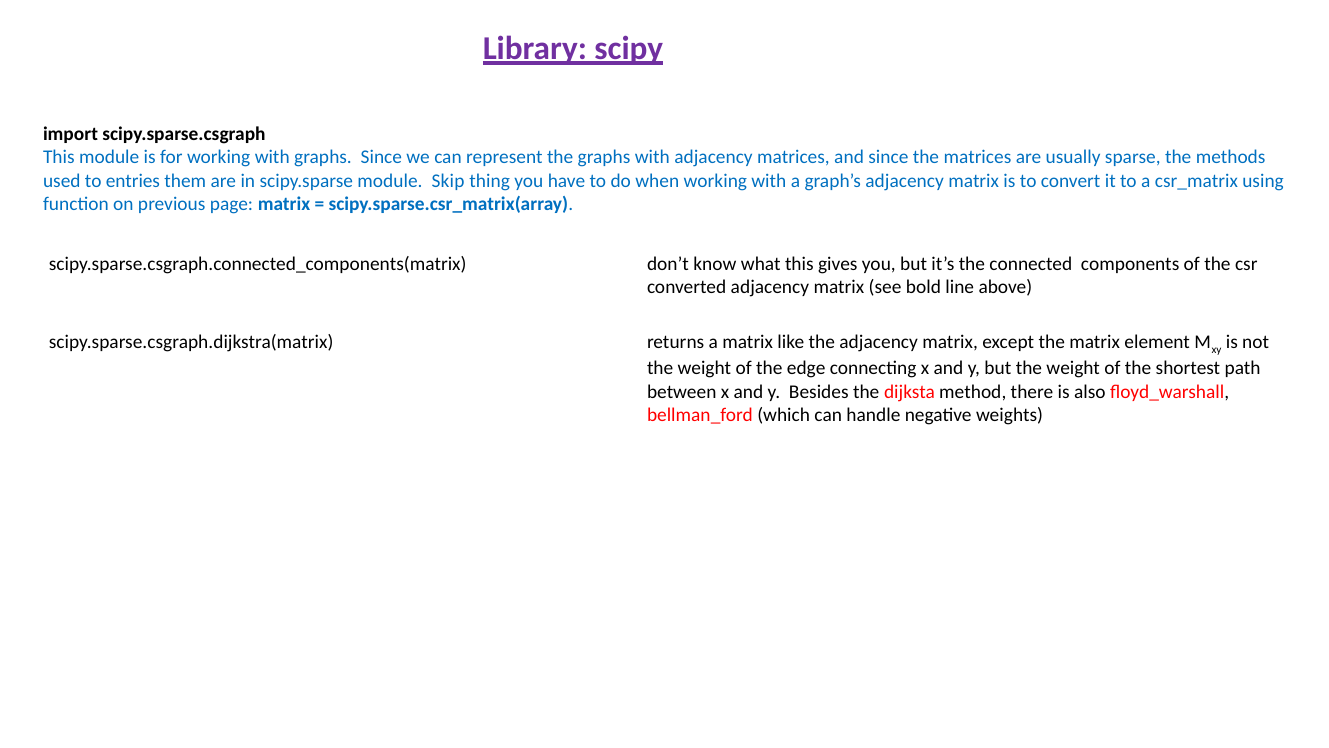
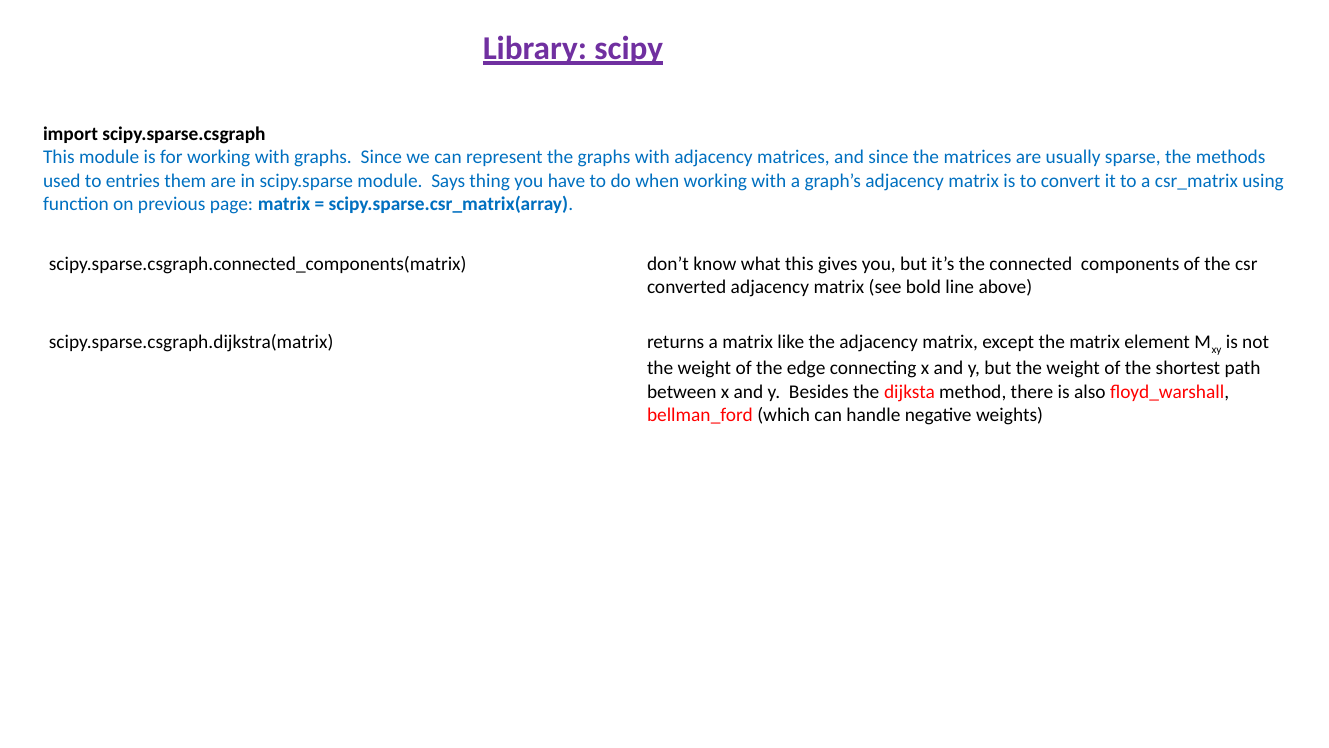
Skip: Skip -> Says
